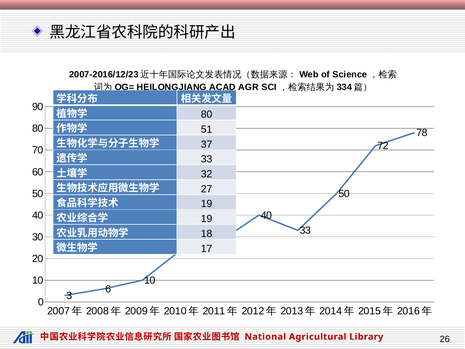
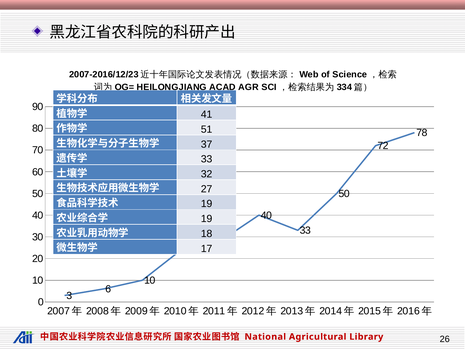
80 at (207, 114): 80 -> 41
